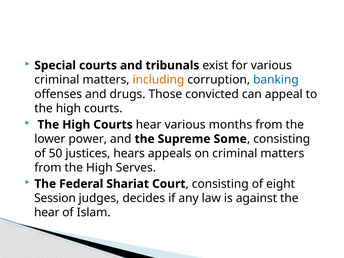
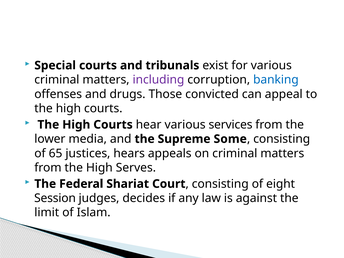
including colour: orange -> purple
months: months -> services
power: power -> media
50: 50 -> 65
hear at (47, 213): hear -> limit
